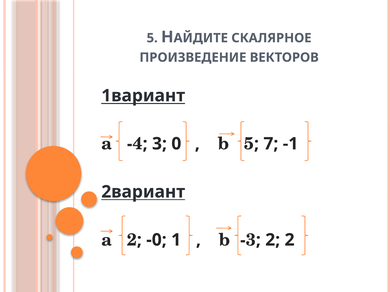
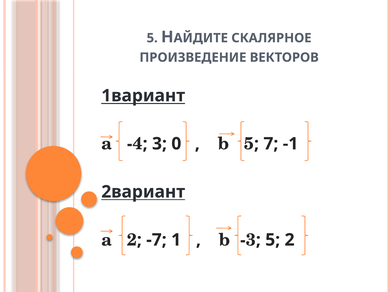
-0: -0 -> -7
2 at (273, 240): 2 -> 5
